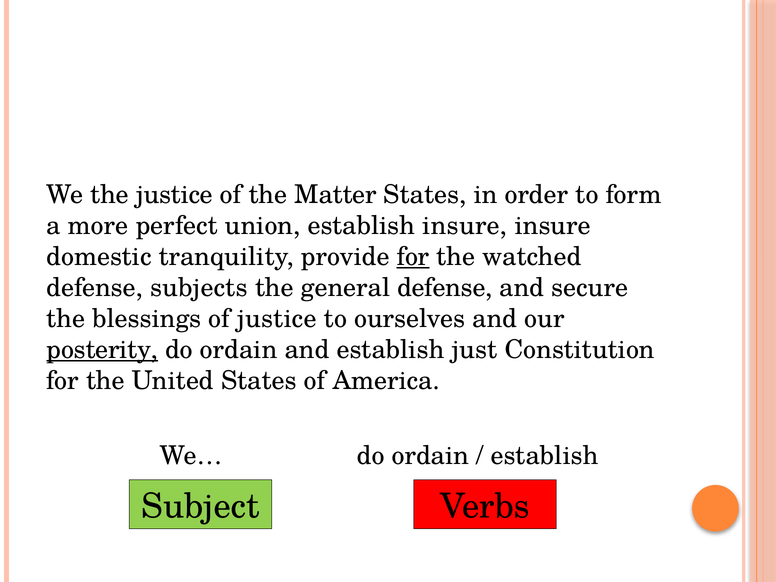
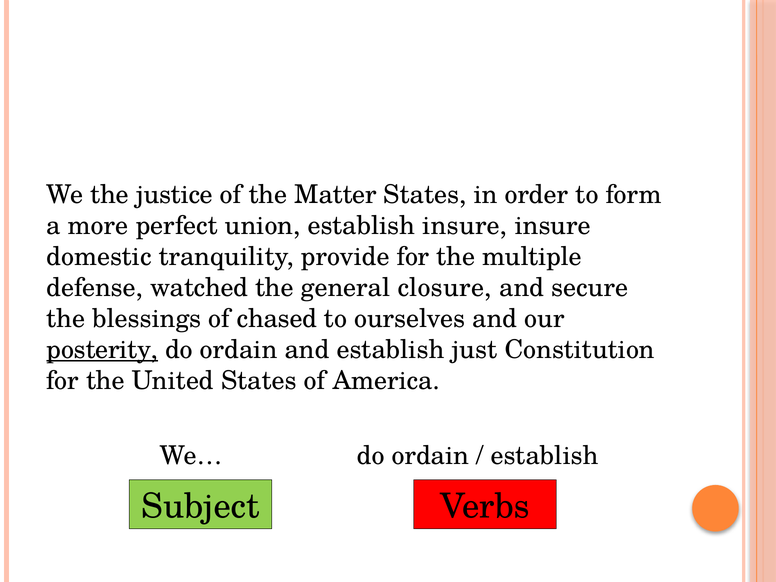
for at (413, 257) underline: present -> none
watched: watched -> multiple
subjects: subjects -> watched
general defense: defense -> closure
of justice: justice -> chased
